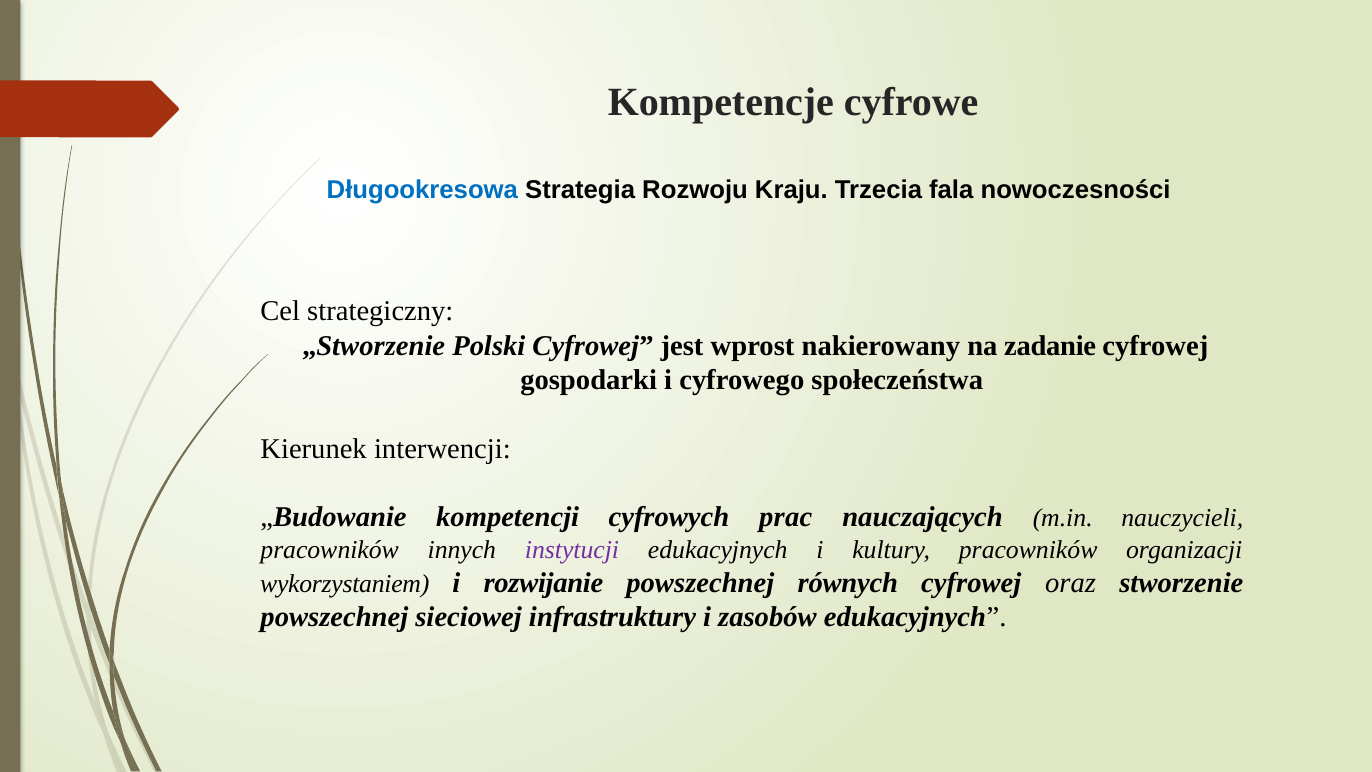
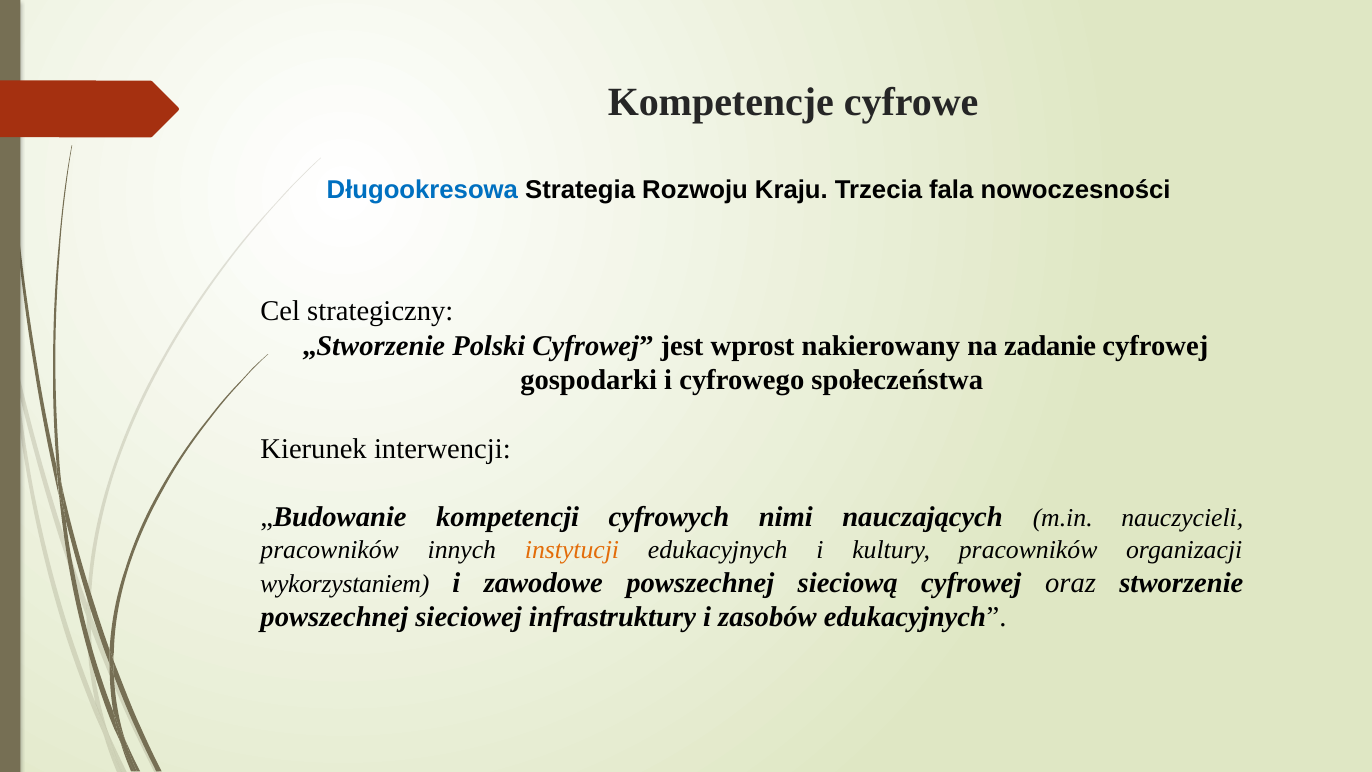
prac: prac -> nimi
instytucji colour: purple -> orange
rozwijanie: rozwijanie -> zawodowe
równych: równych -> sieciową
